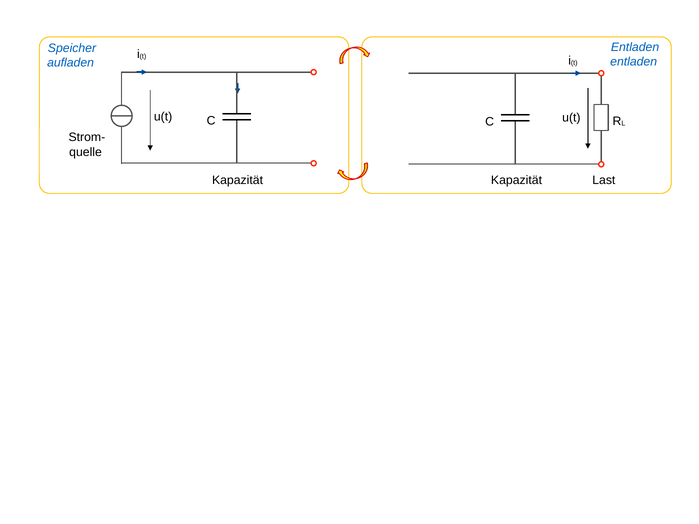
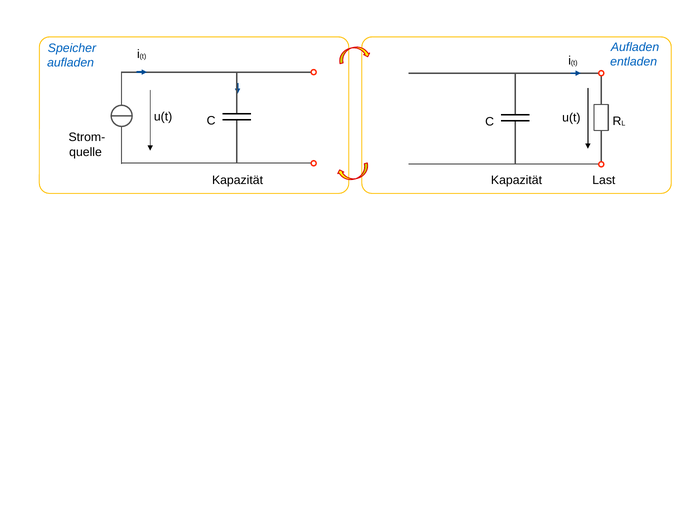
Entladen at (635, 47): Entladen -> Aufladen
